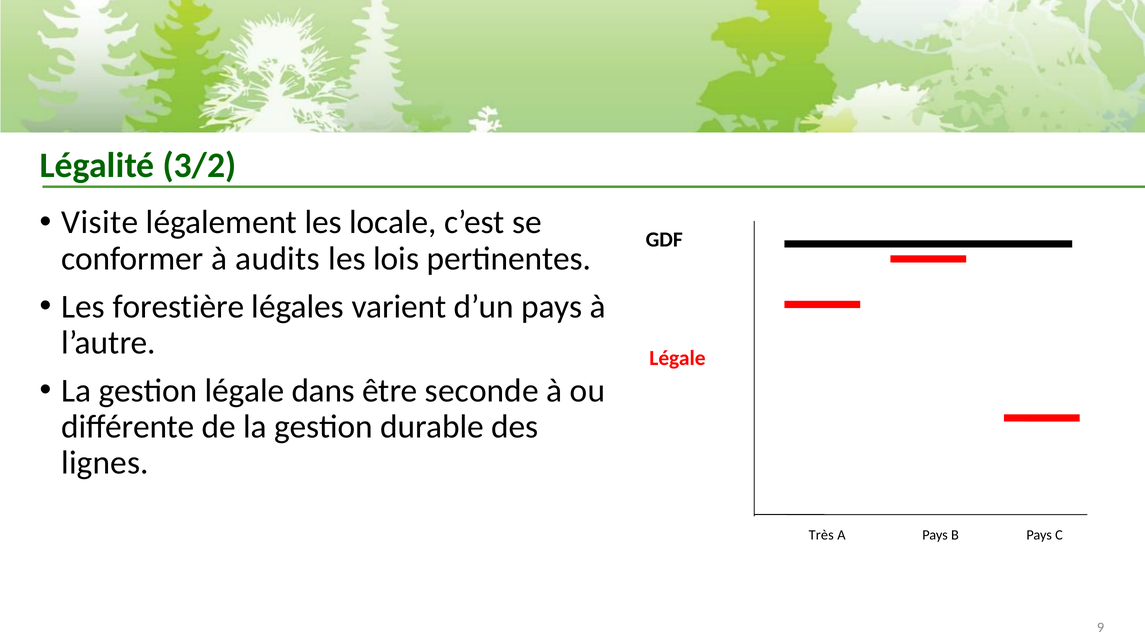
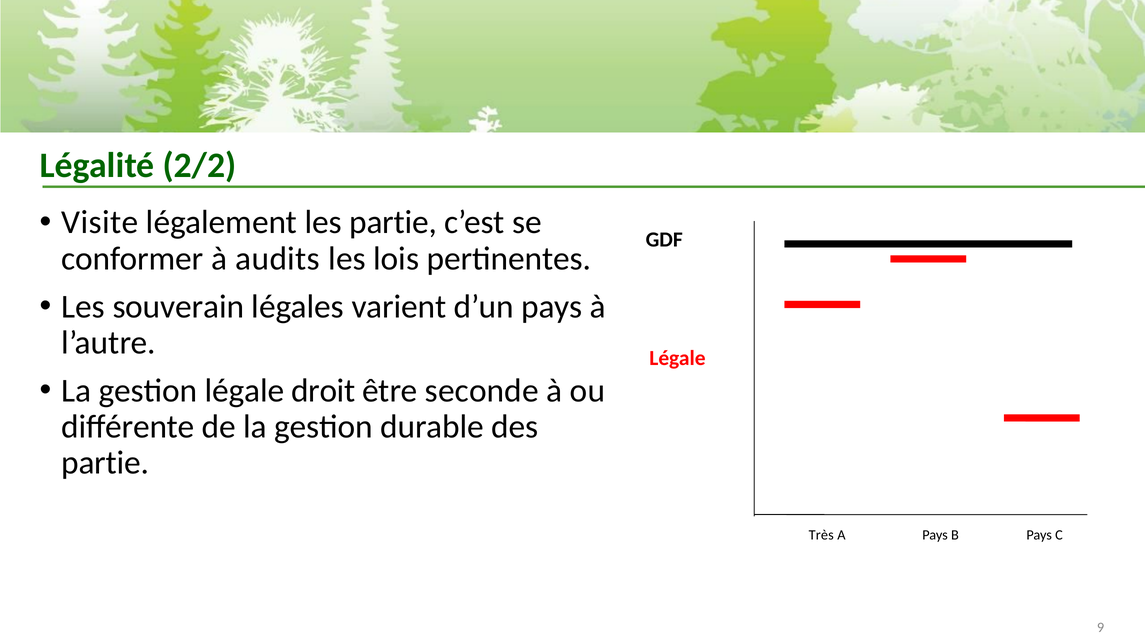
3/2: 3/2 -> 2/2
les locale: locale -> partie
forestière: forestière -> souverain
dans: dans -> droit
lignes at (105, 463): lignes -> partie
